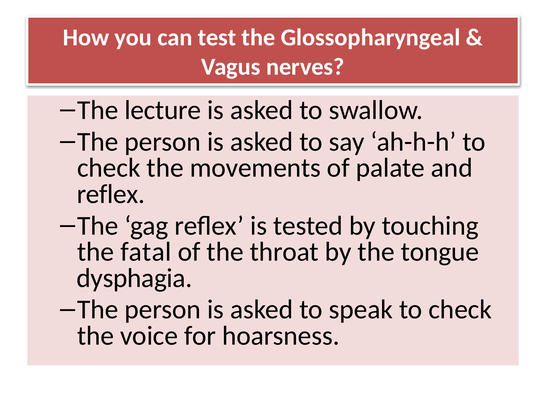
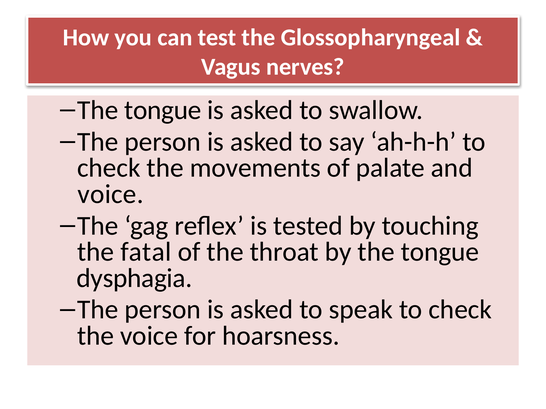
lecture at (163, 110): lecture -> tongue
reflex at (111, 194): reflex -> voice
